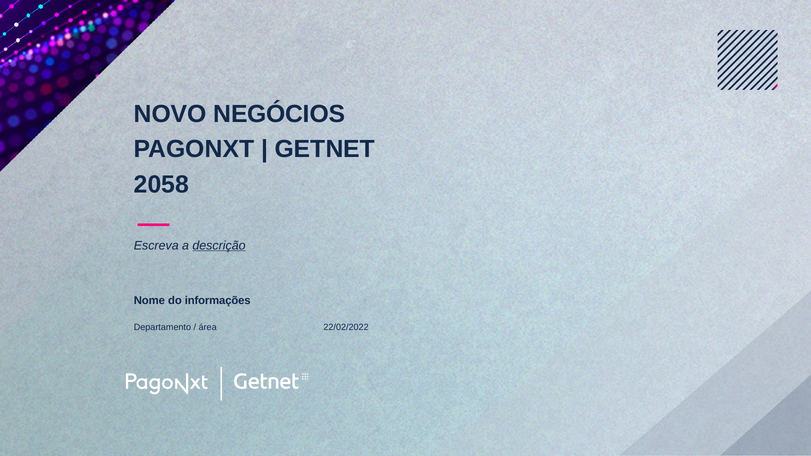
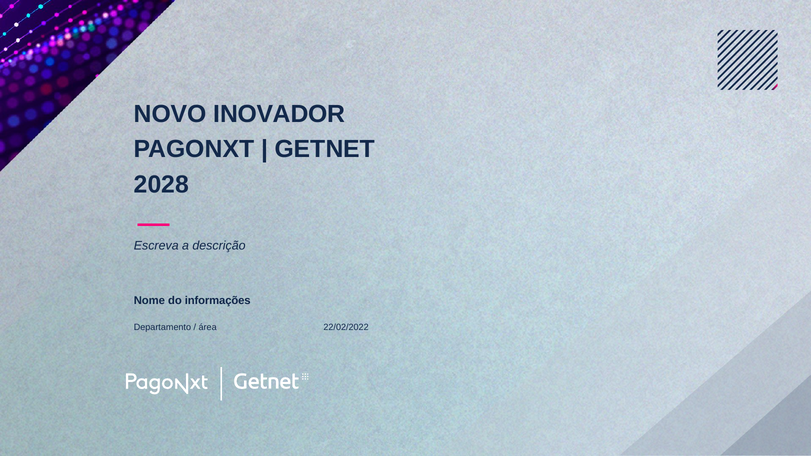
NEGÓCIOS: NEGÓCIOS -> INOVADOR
2058: 2058 -> 2028
descrição underline: present -> none
